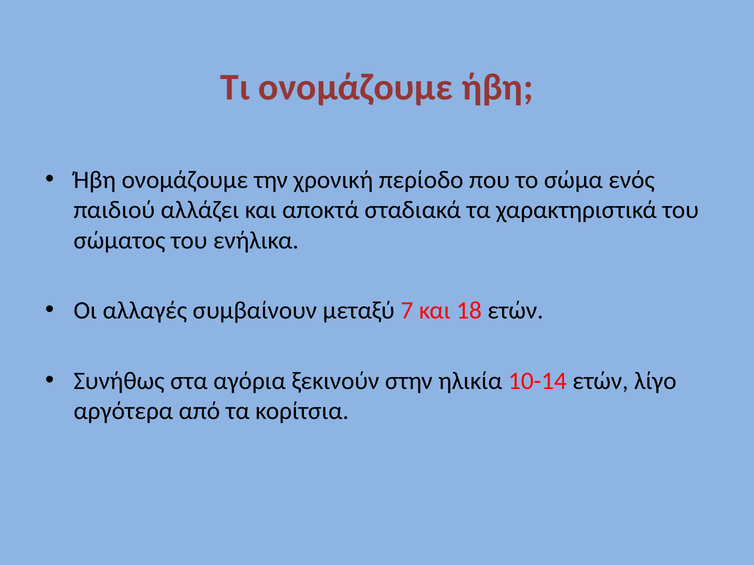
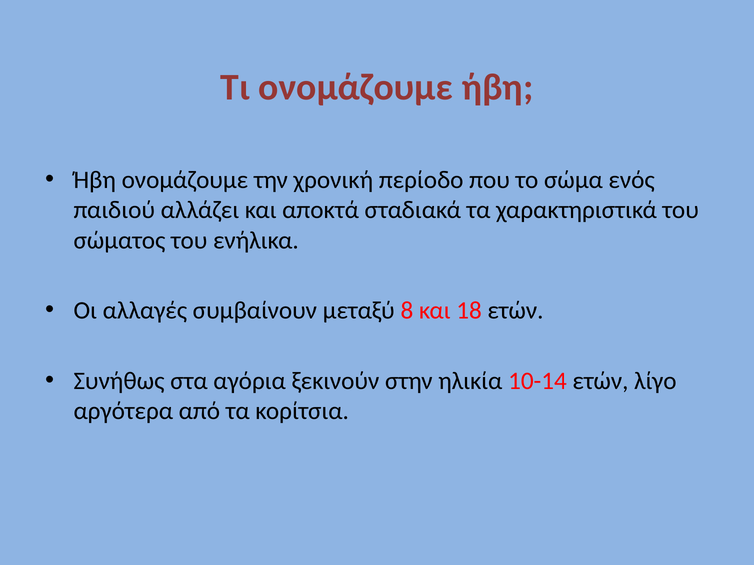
7: 7 -> 8
